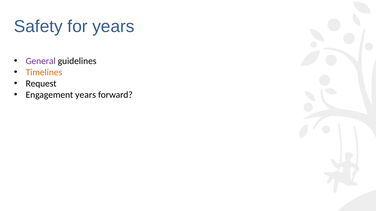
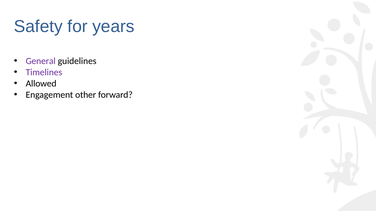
Timelines colour: orange -> purple
Request: Request -> Allowed
Engagement years: years -> other
